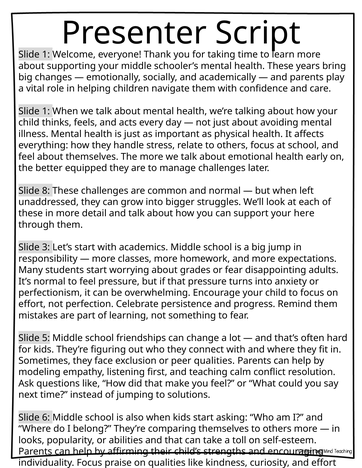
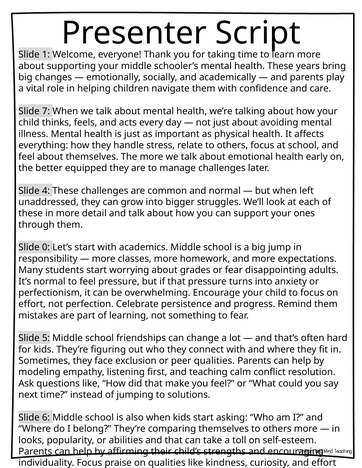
1 at (46, 111): 1 -> 7
8: 8 -> 4
here: here -> ones
3: 3 -> 0
